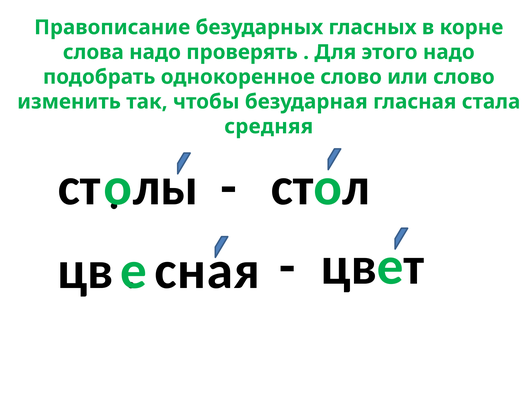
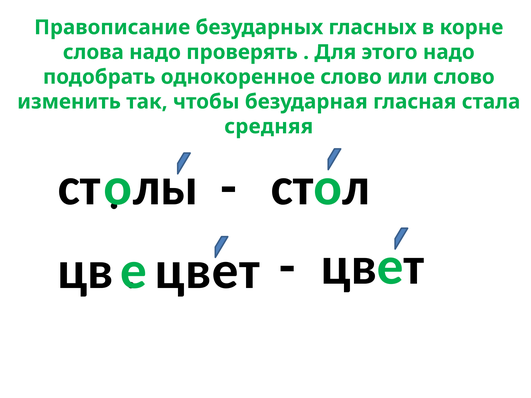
сная at (207, 271): сная -> цвет
